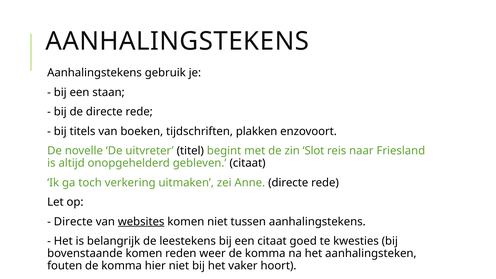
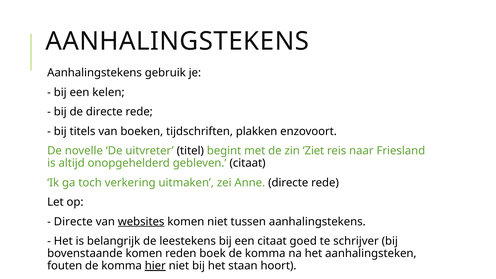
staan: staan -> kelen
Slot: Slot -> Ziet
kwesties: kwesties -> schrijver
weer: weer -> boek
hier underline: none -> present
vaker: vaker -> staan
